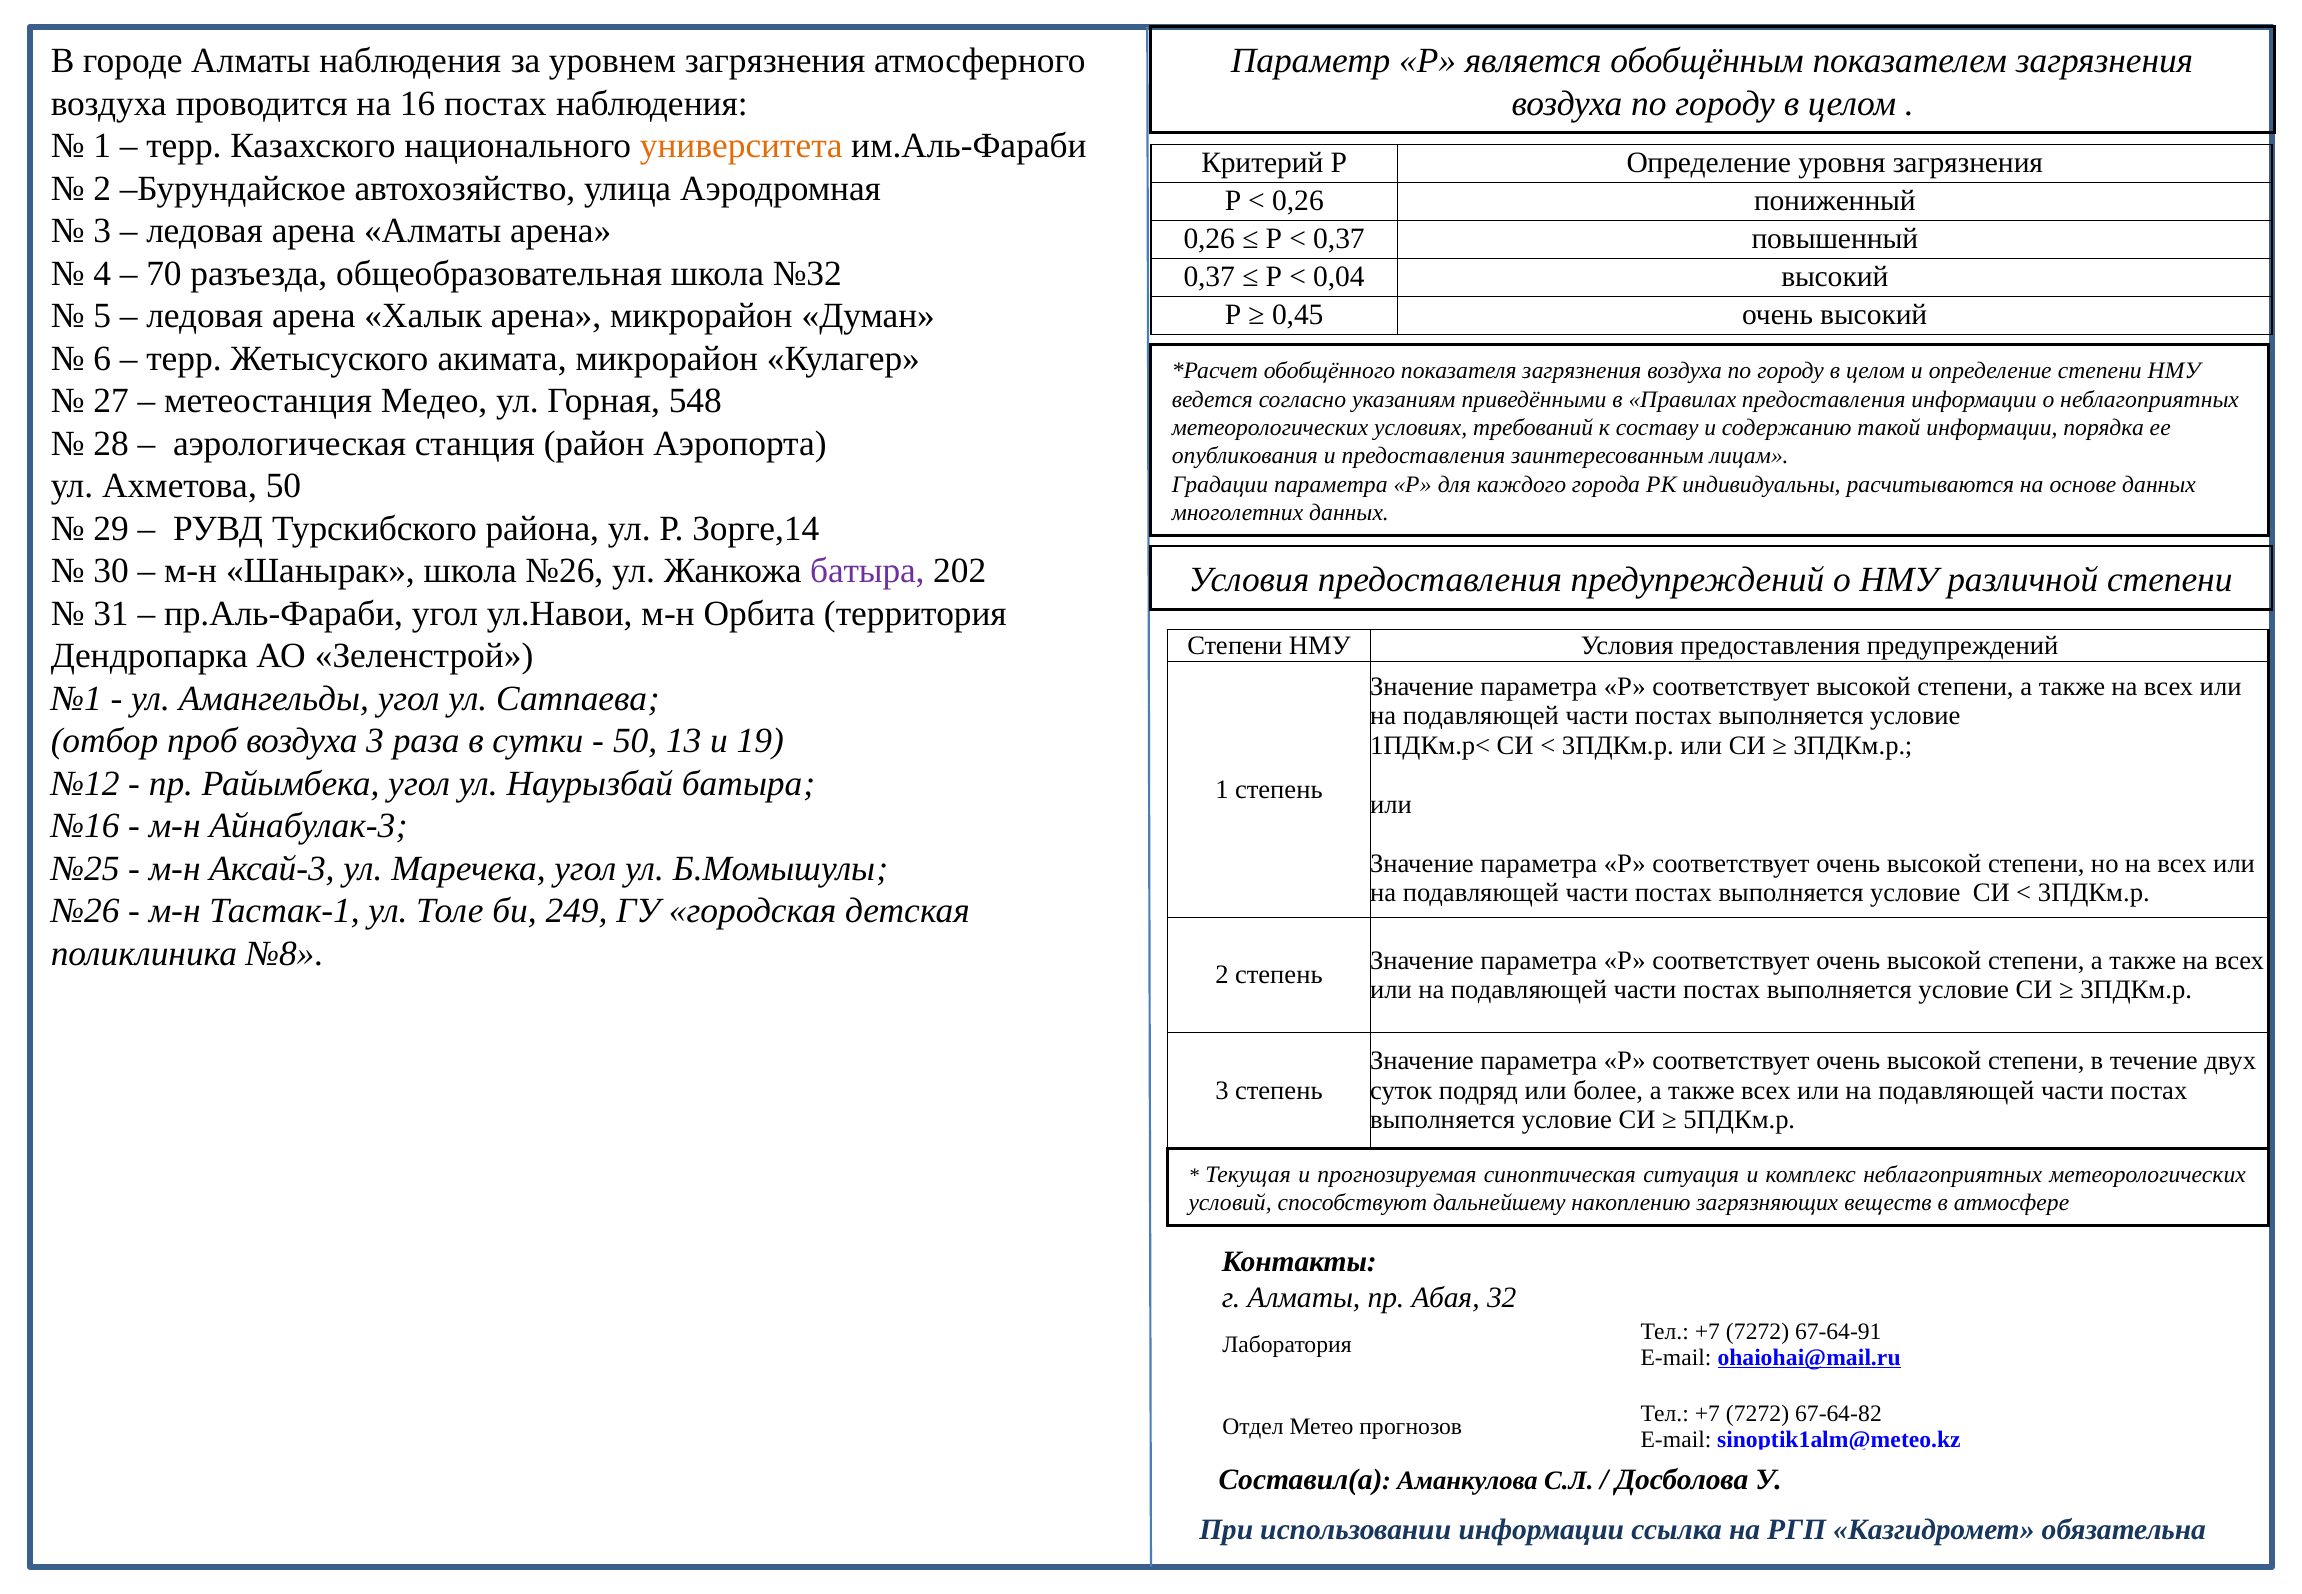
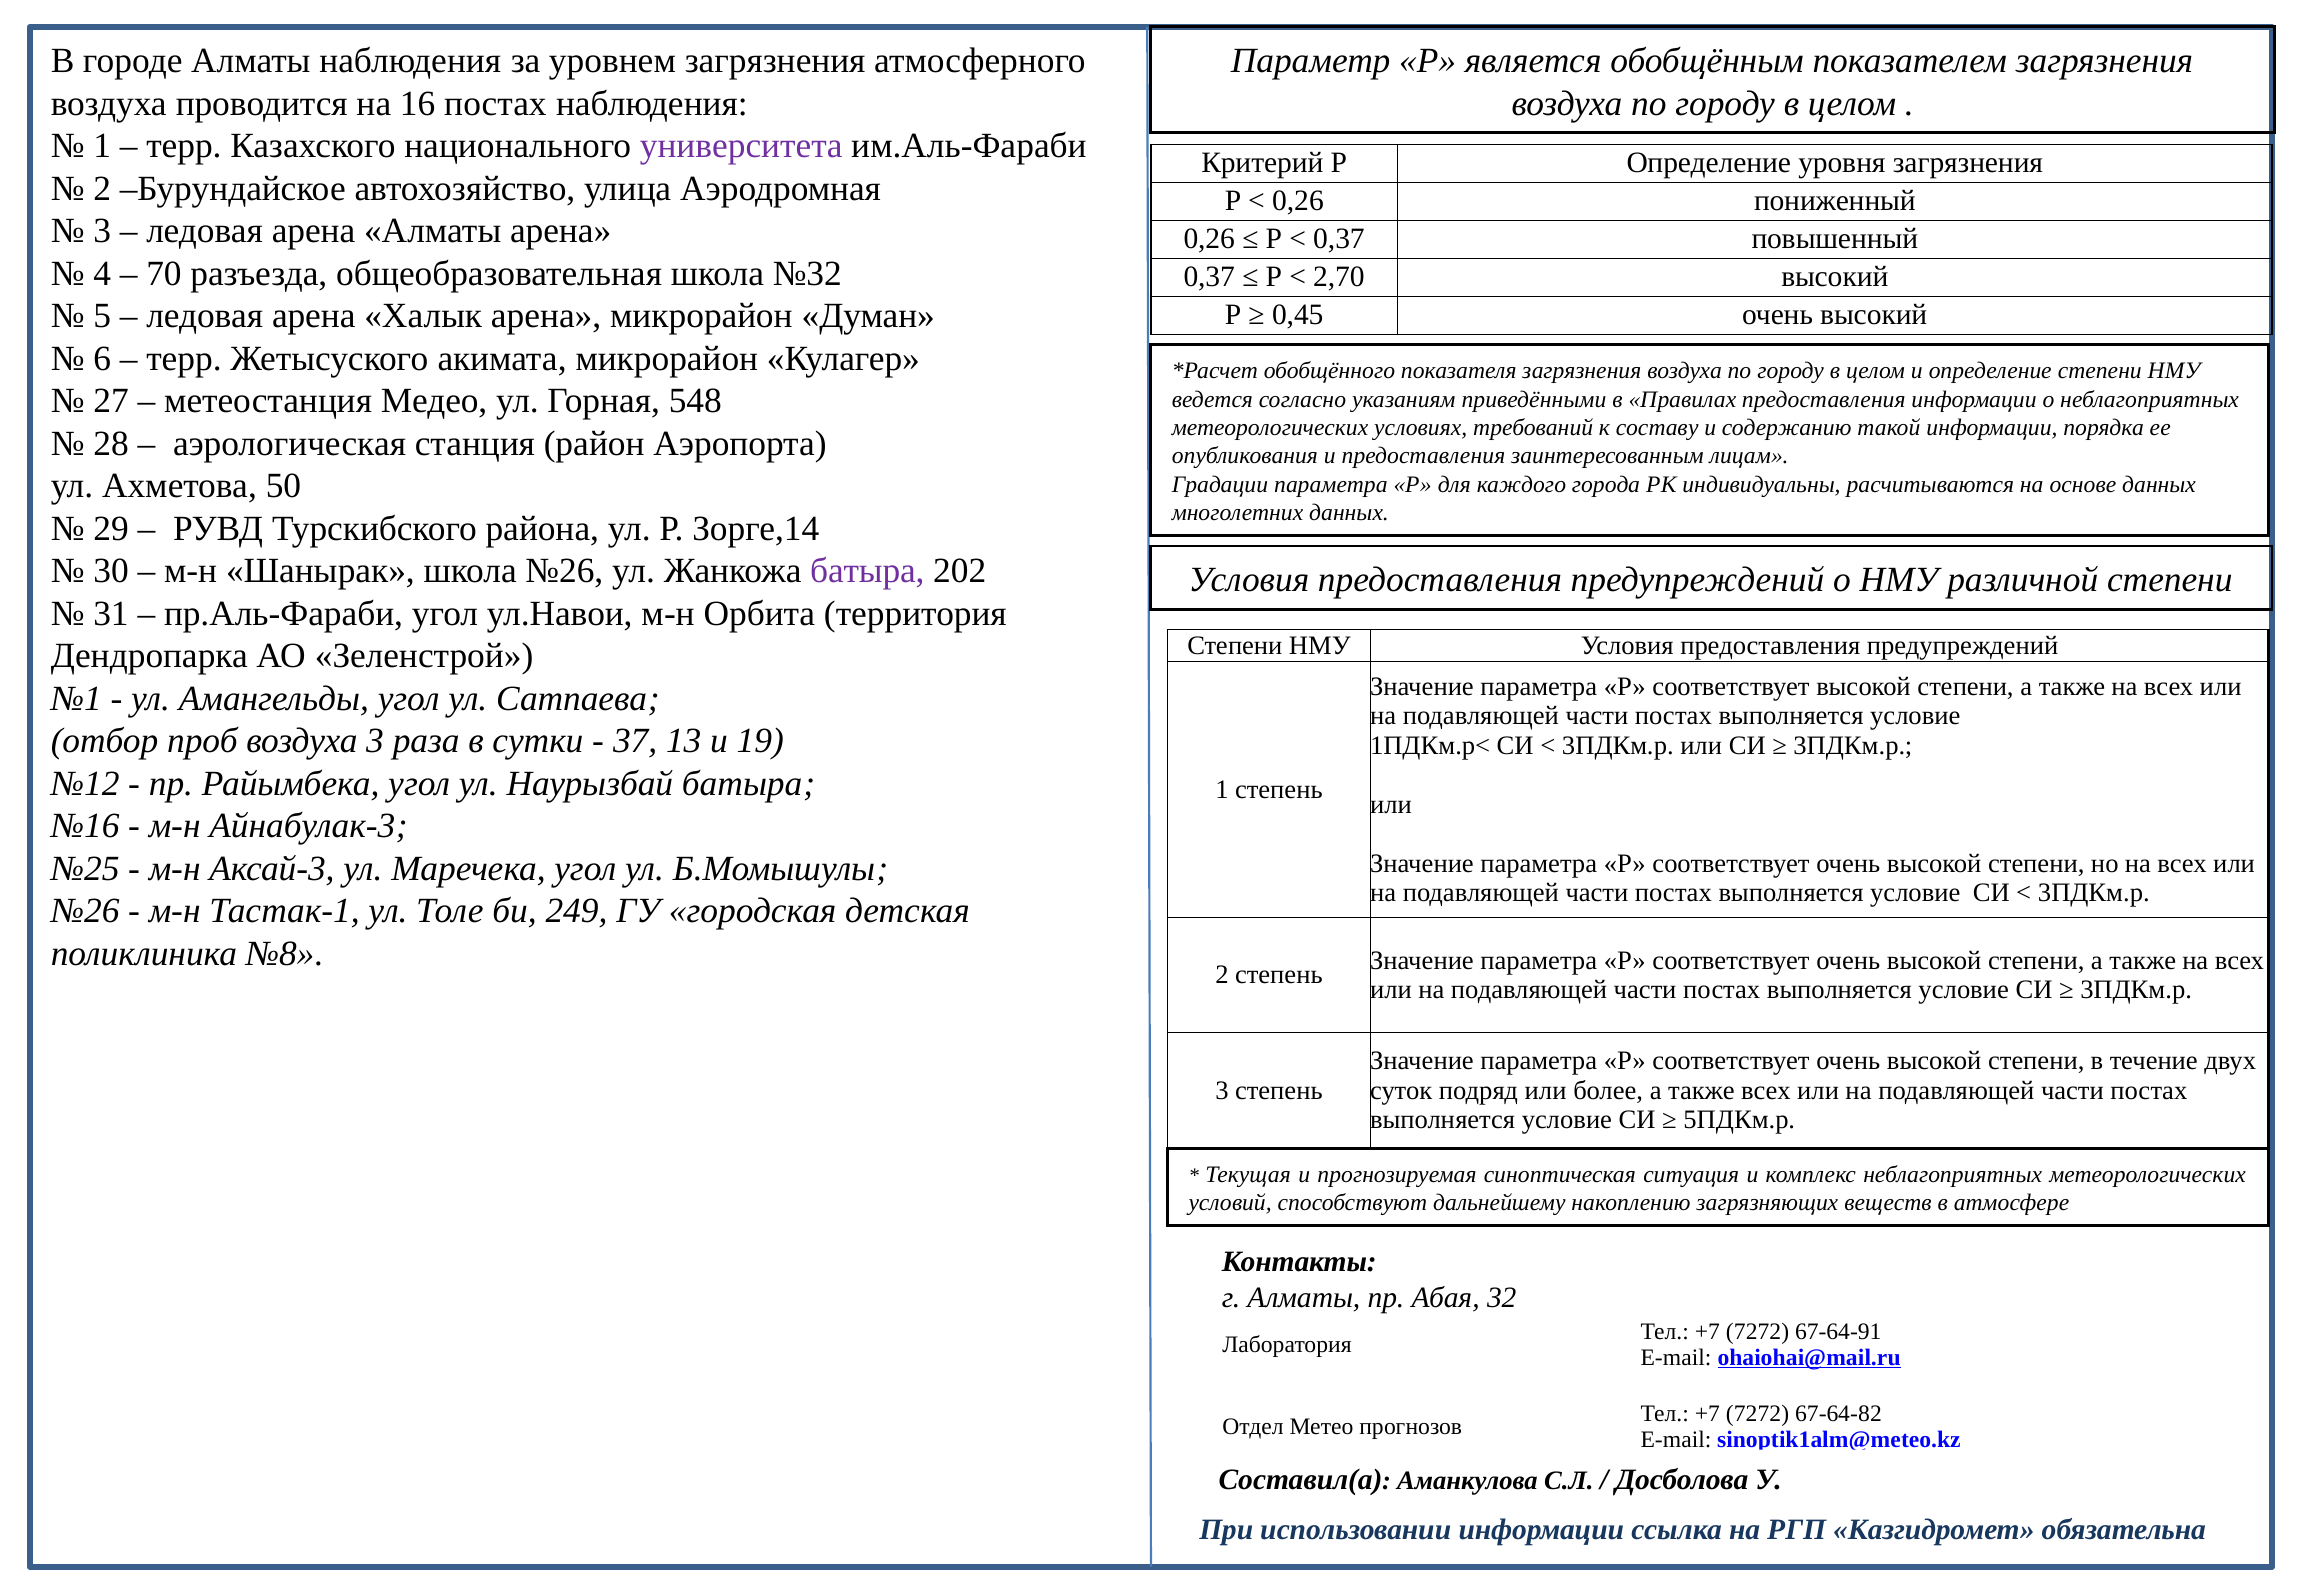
университета colour: orange -> purple
0,04: 0,04 -> 2,70
50 at (635, 741): 50 -> 37
